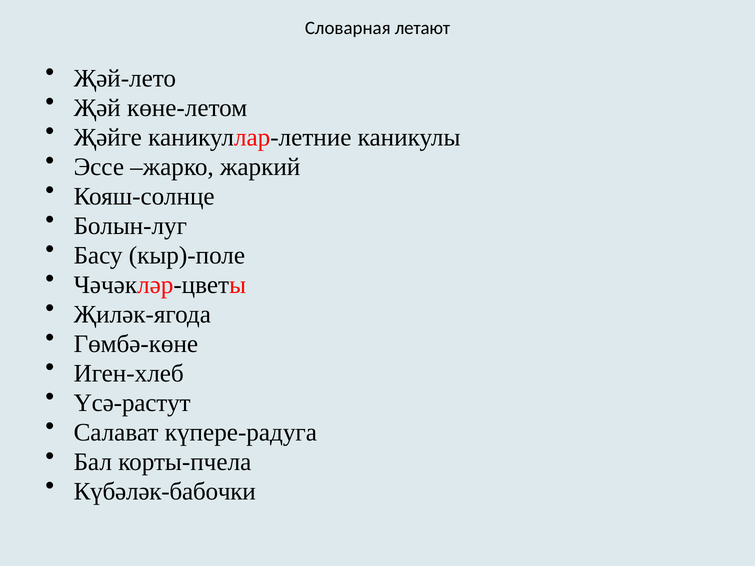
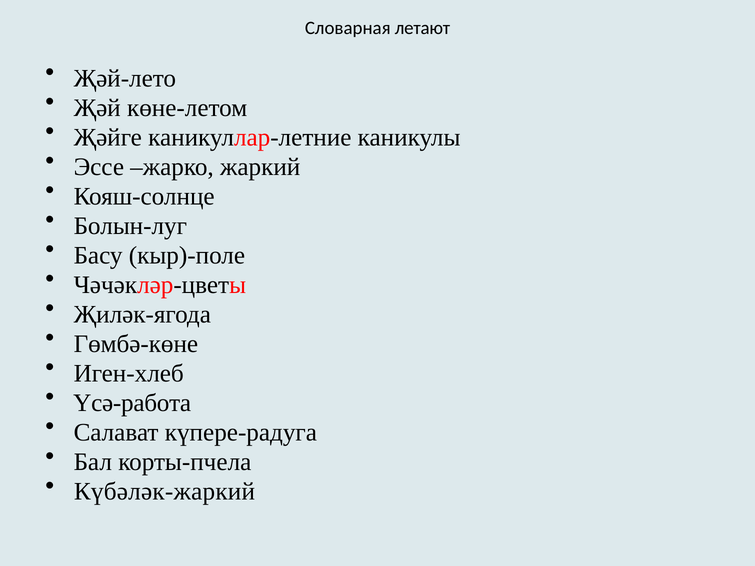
Үсә-растут: Үсә-растут -> Үсә-работа
Күбәләк-бабочки: Күбәләк-бабочки -> Күбәләк-жаркий
